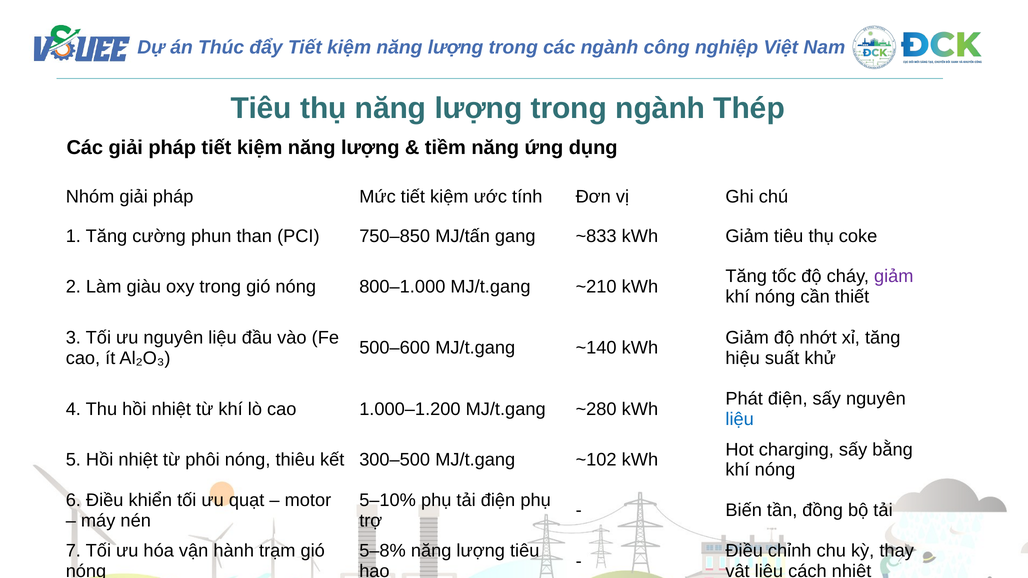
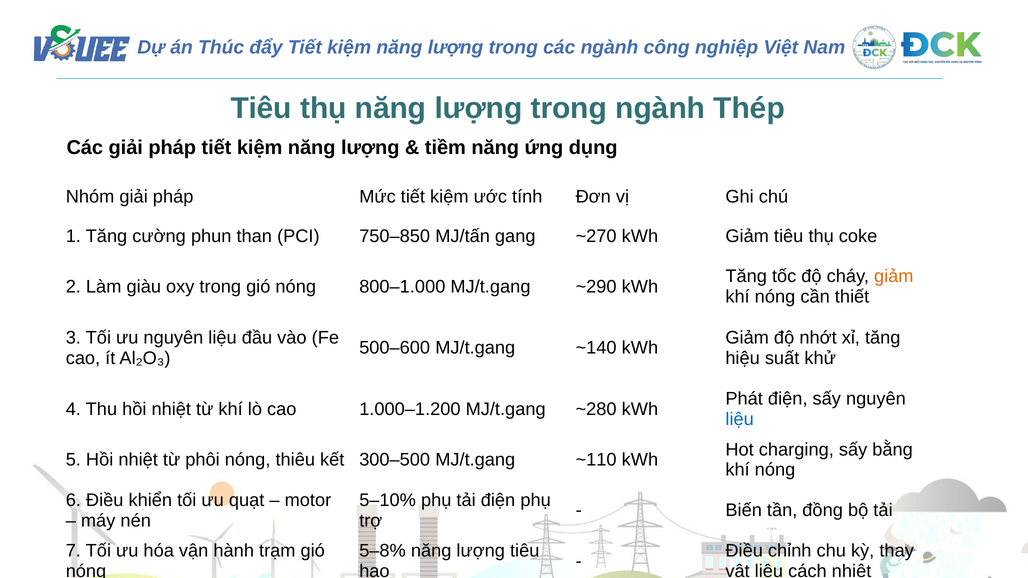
~833: ~833 -> ~270
giảm at (894, 276) colour: purple -> orange
~210: ~210 -> ~290
~102: ~102 -> ~110
